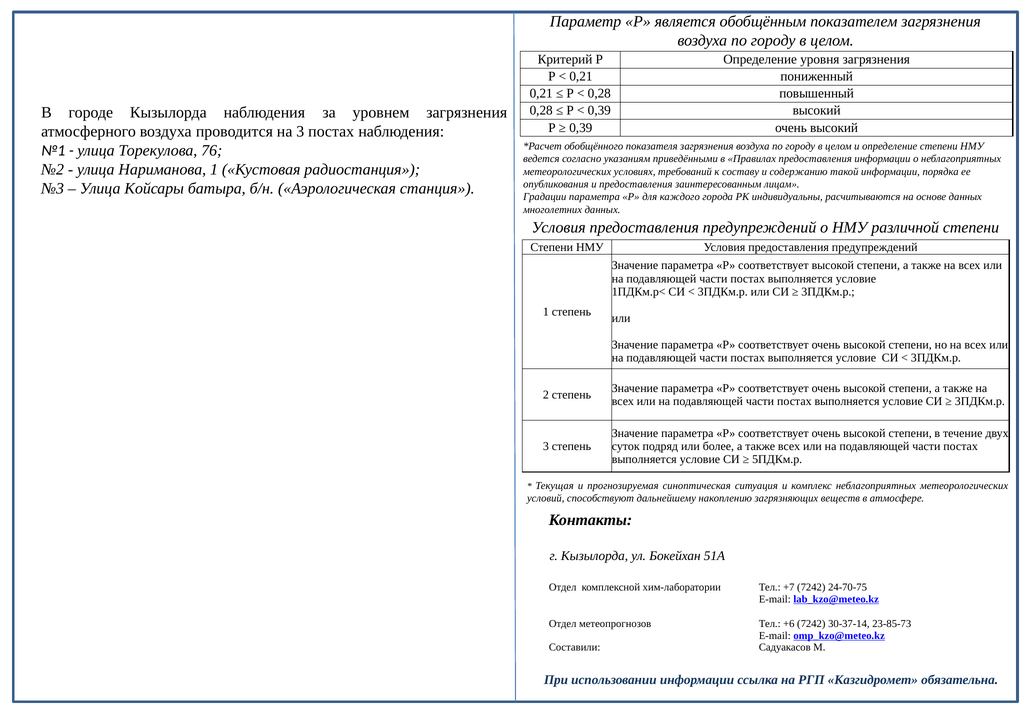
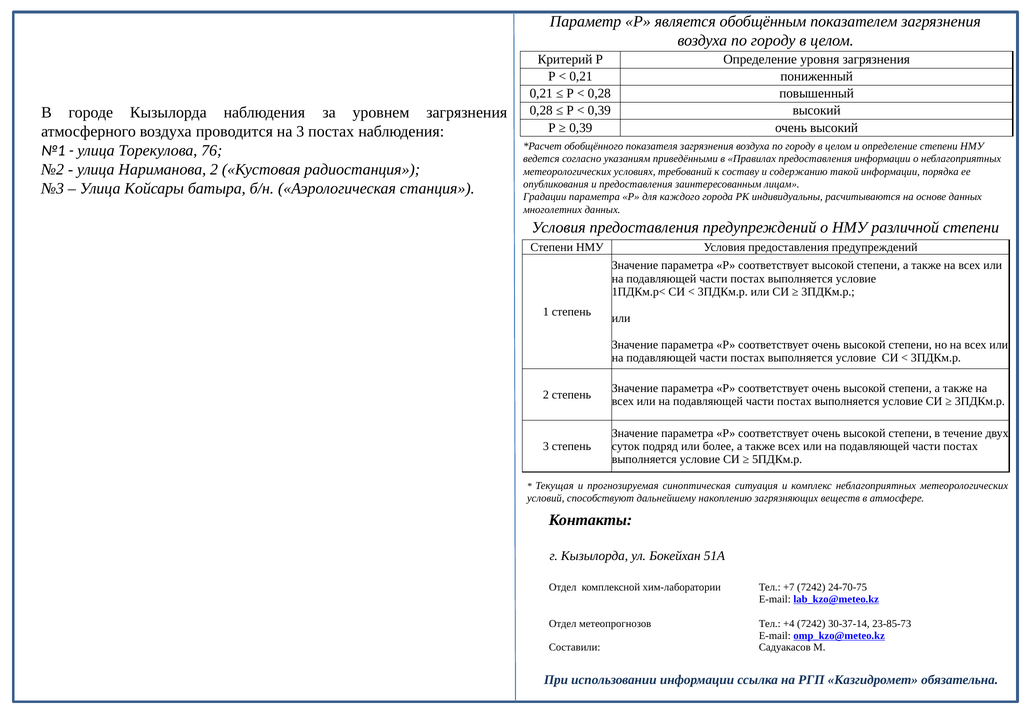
Нариманова 1: 1 -> 2
+6: +6 -> +4
